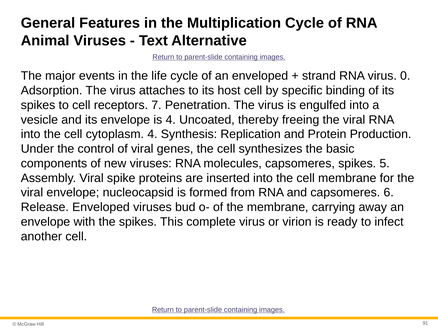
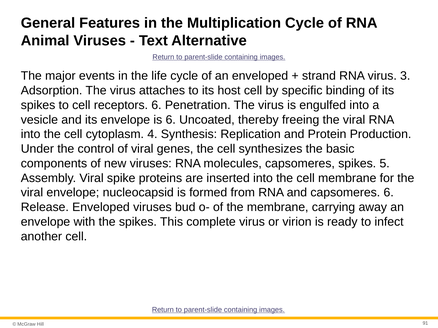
0: 0 -> 3
receptors 7: 7 -> 6
is 4: 4 -> 6
